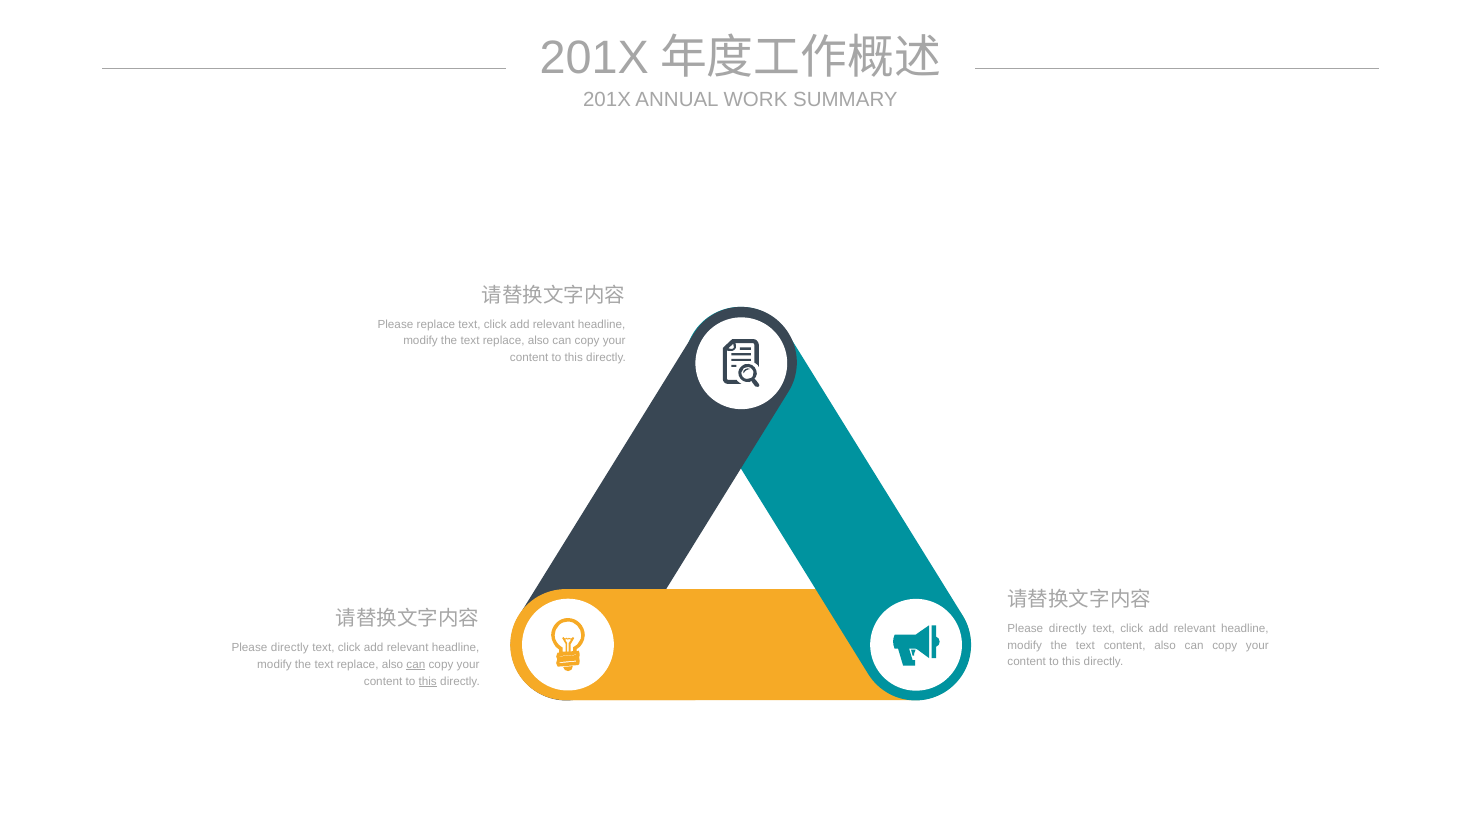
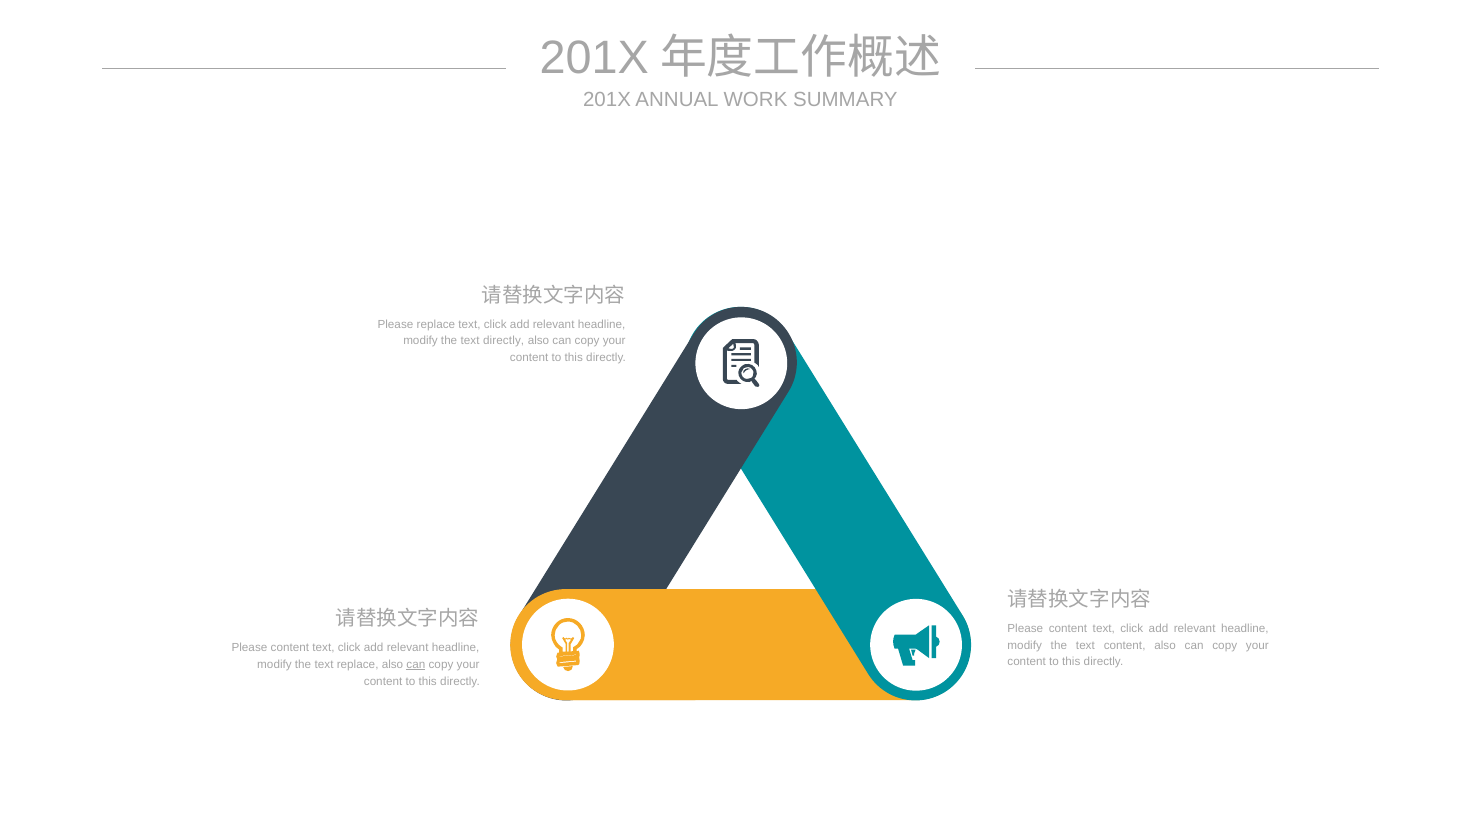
replace at (504, 341): replace -> directly
directly at (1068, 628): directly -> content
directly at (290, 648): directly -> content
this at (428, 681) underline: present -> none
